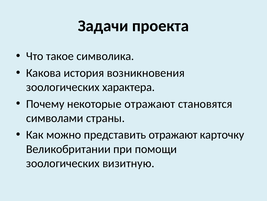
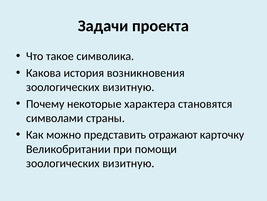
характера at (129, 87): характера -> визитную
некоторые отражают: отражают -> характера
